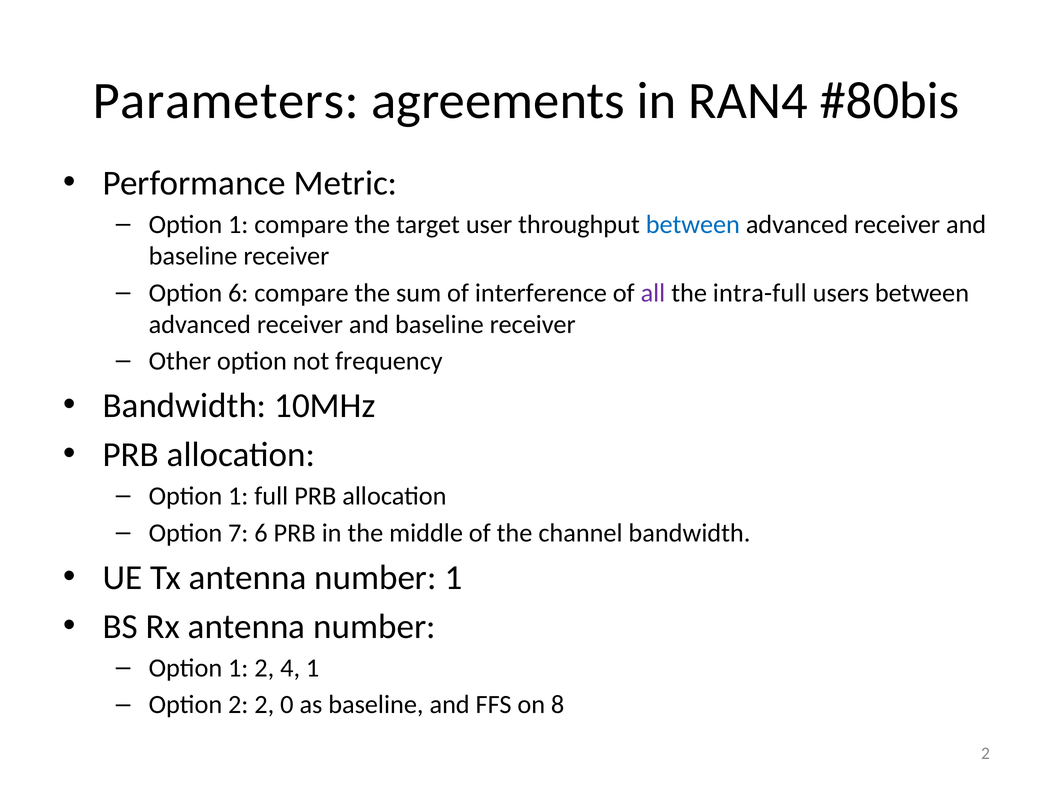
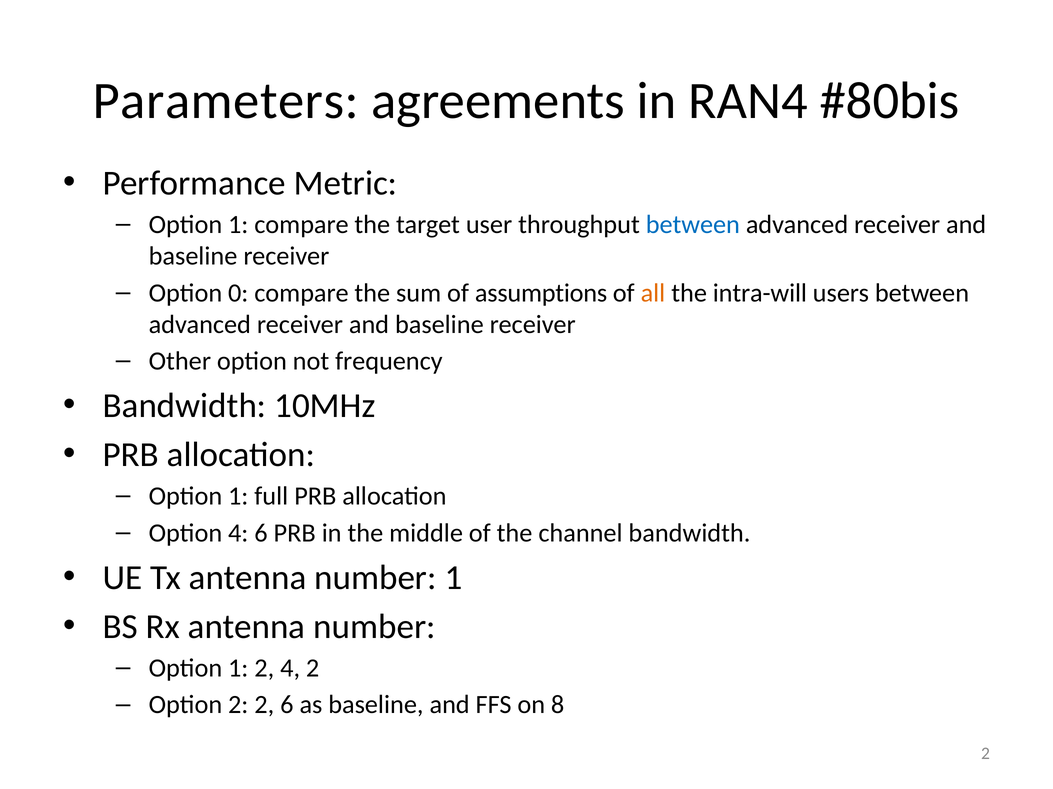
Option 6: 6 -> 0
interference: interference -> assumptions
all colour: purple -> orange
intra-full: intra-full -> intra-will
Option 7: 7 -> 4
4 1: 1 -> 2
2 0: 0 -> 6
